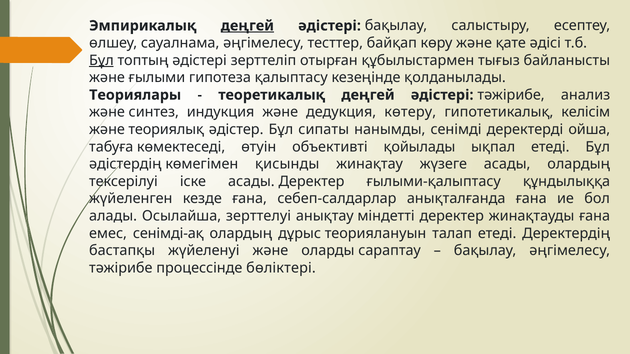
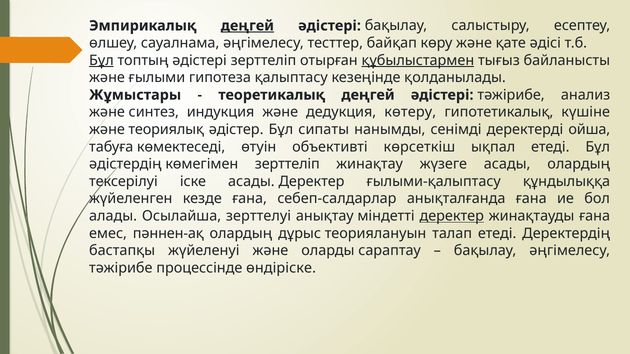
құбылыстармен underline: none -> present
Теориялары: Теориялары -> Жұмыстары
келісім: келісім -> күшіне
қойылады: қойылады -> көрсеткіш
көмегімен қисынды: қисынды -> зерттеліп
деректер at (452, 216) underline: none -> present
сенімді-ақ: сенімді-ақ -> пәннен-ақ
бөліктері: бөліктері -> өндіріске
